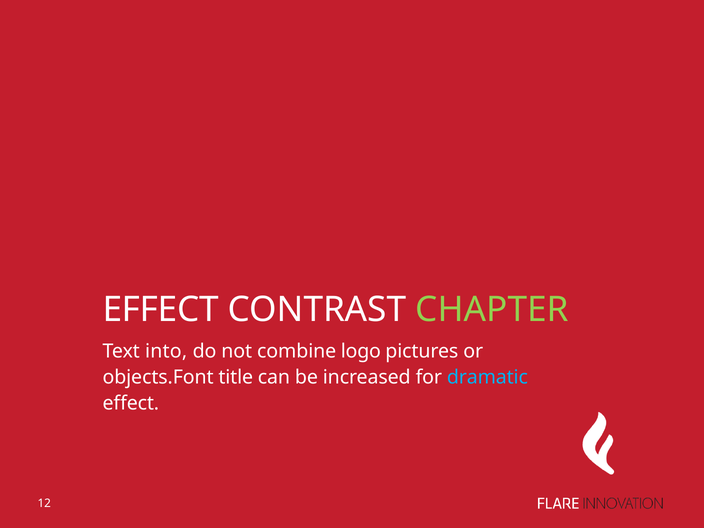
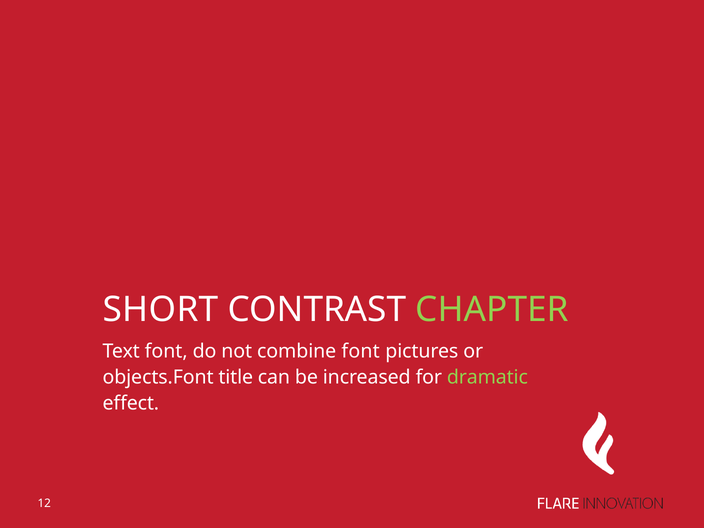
EFFECT at (161, 310): EFFECT -> SHORT
Text into: into -> font
combine logo: logo -> font
dramatic colour: light blue -> light green
